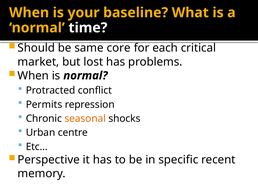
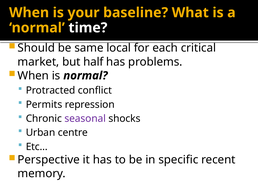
core: core -> local
lost: lost -> half
seasonal colour: orange -> purple
